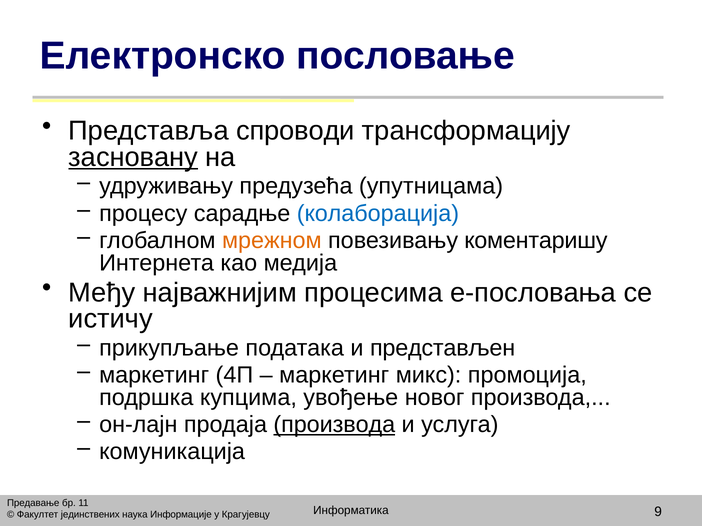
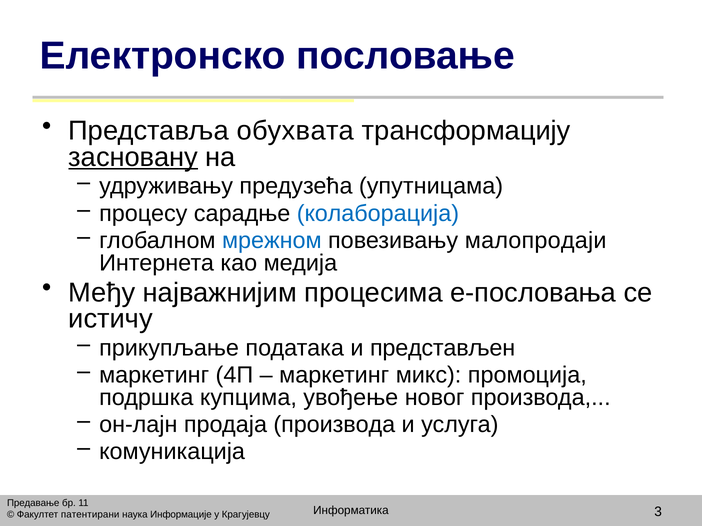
спроводи: спроводи -> обухвата
мрежном colour: orange -> blue
коментаришу: коментаришу -> малопродаји
производа at (334, 425) underline: present -> none
9: 9 -> 3
јединствених: јединствених -> патентирани
